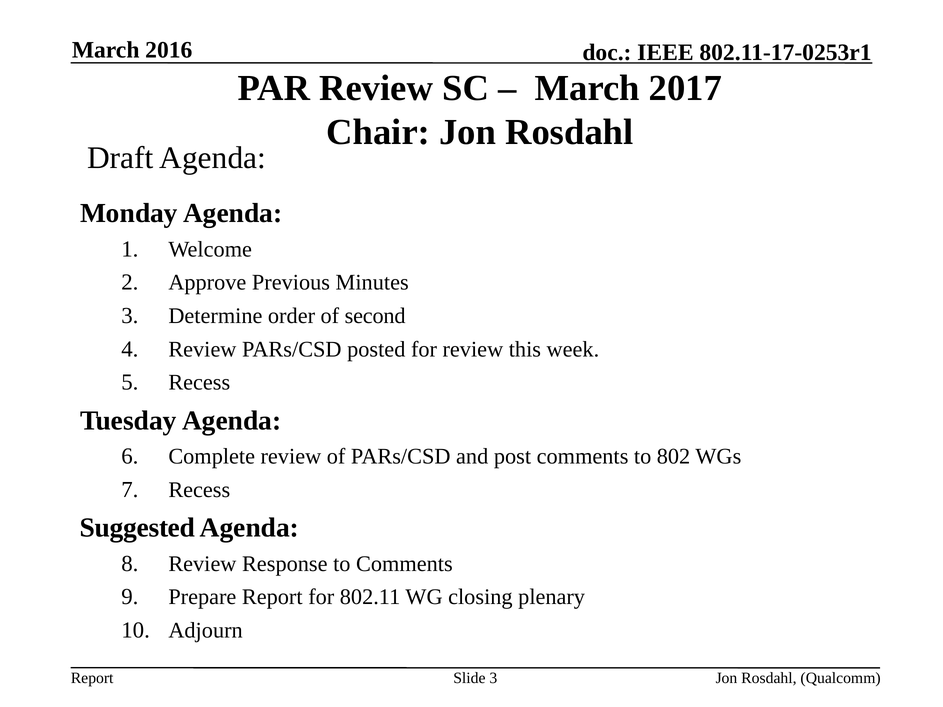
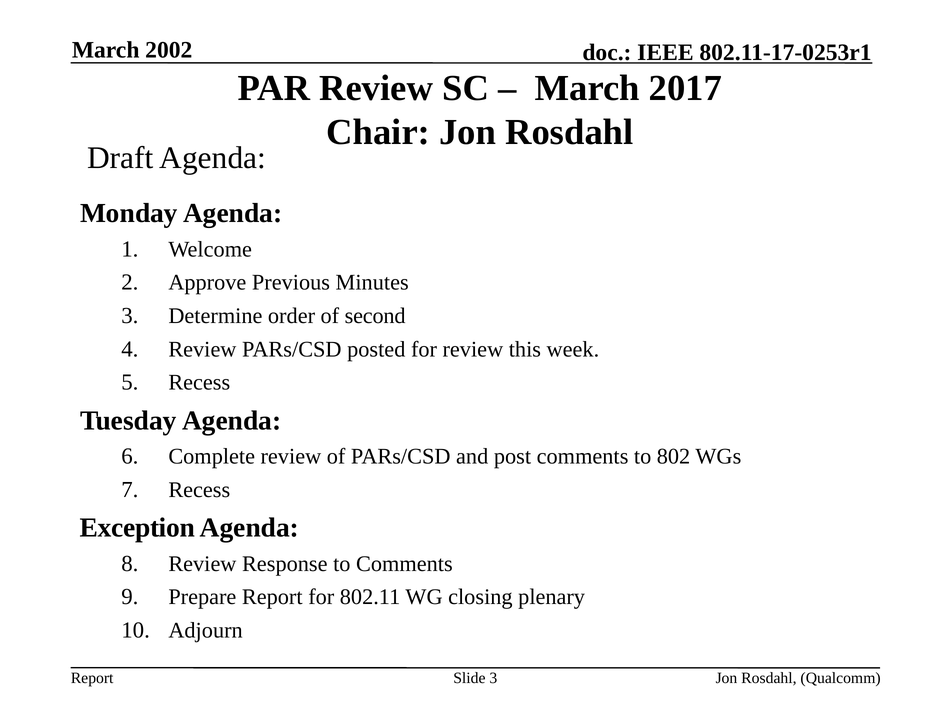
2016: 2016 -> 2002
Suggested: Suggested -> Exception
